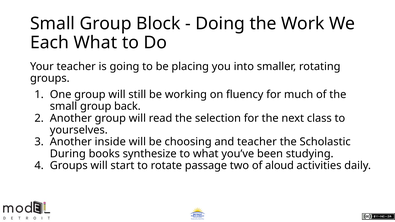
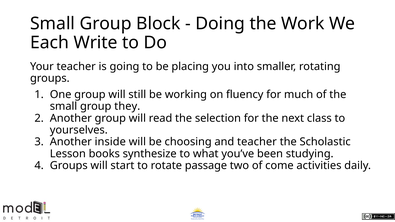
Each What: What -> Write
back: back -> they
During: During -> Lesson
aloud: aloud -> come
